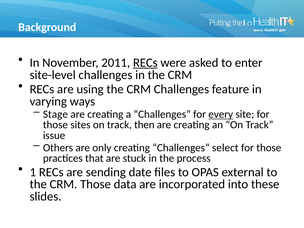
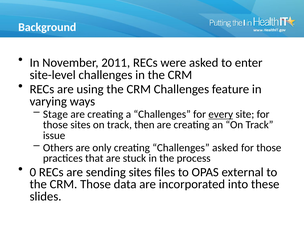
RECs at (145, 63) underline: present -> none
Challenges select: select -> asked
1: 1 -> 0
sending date: date -> sites
